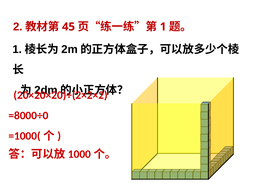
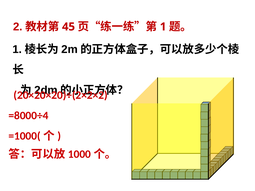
=8000÷0: =8000÷0 -> =8000÷4
